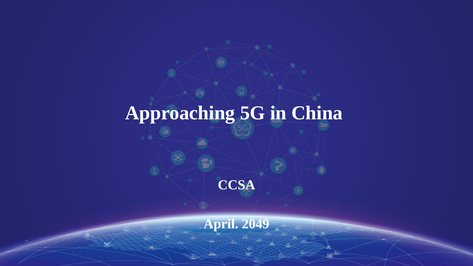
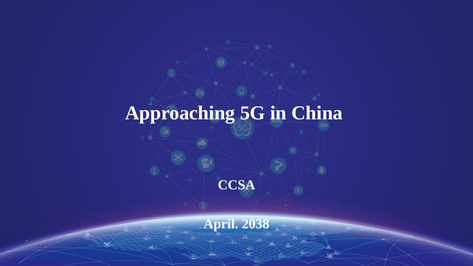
2049: 2049 -> 2038
